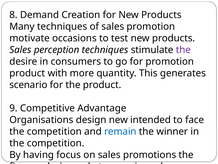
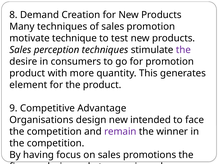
occasions: occasions -> technique
scenario at (28, 85): scenario -> element
remain colour: blue -> purple
